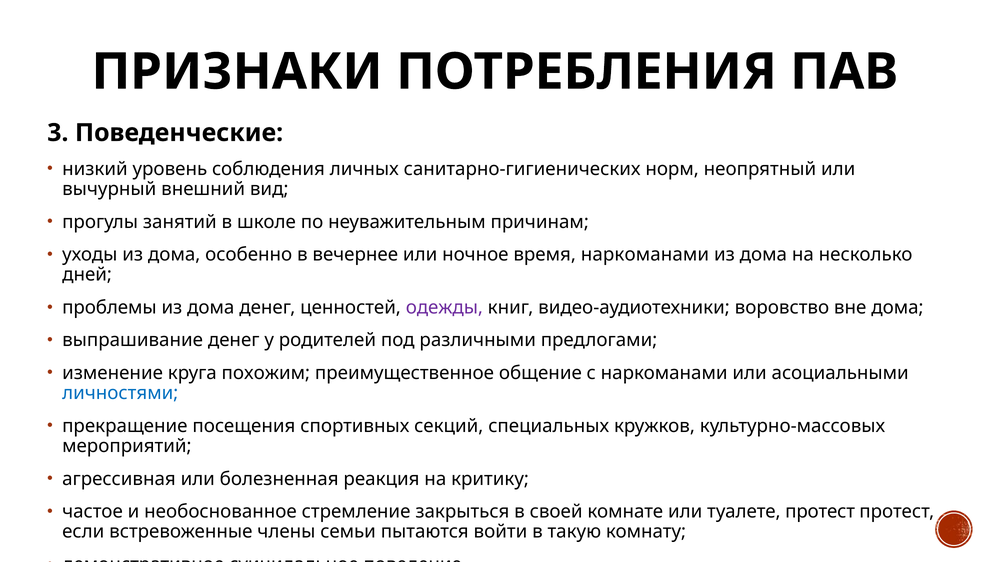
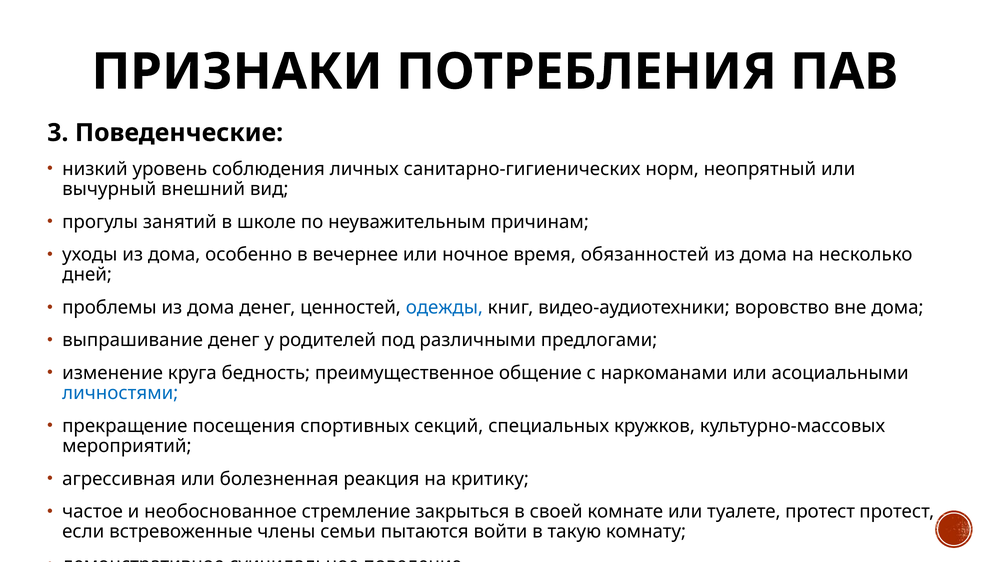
время наркоманами: наркоманами -> обязанностей
одежды colour: purple -> blue
похожим: похожим -> бедность
